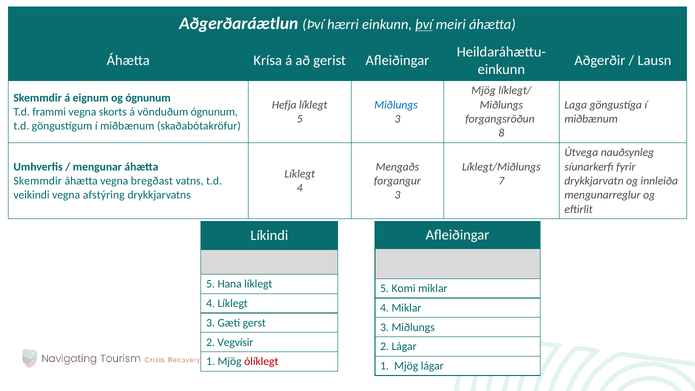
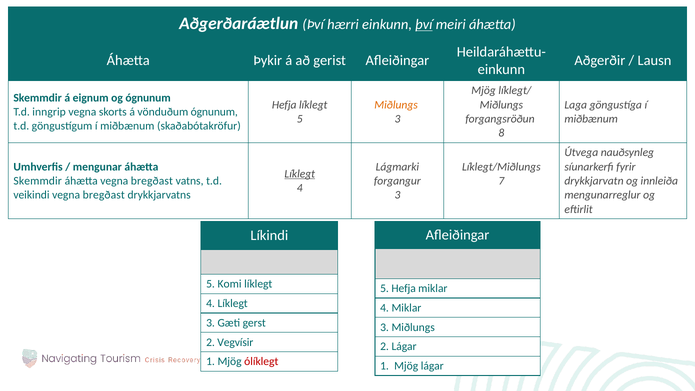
Krísa: Krísa -> Þykir
Miðlungs at (396, 105) colour: blue -> orange
frammi: frammi -> inngrip
Mengaðs: Mengaðs -> Lágmarki
Líklegt at (300, 174) underline: none -> present
veikindi vegna afstýring: afstýring -> bregðast
Hana: Hana -> Komi
5 Komi: Komi -> Hefja
